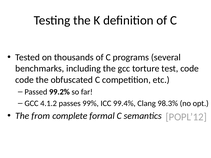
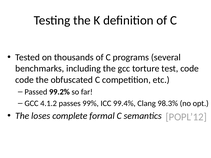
from: from -> loses
